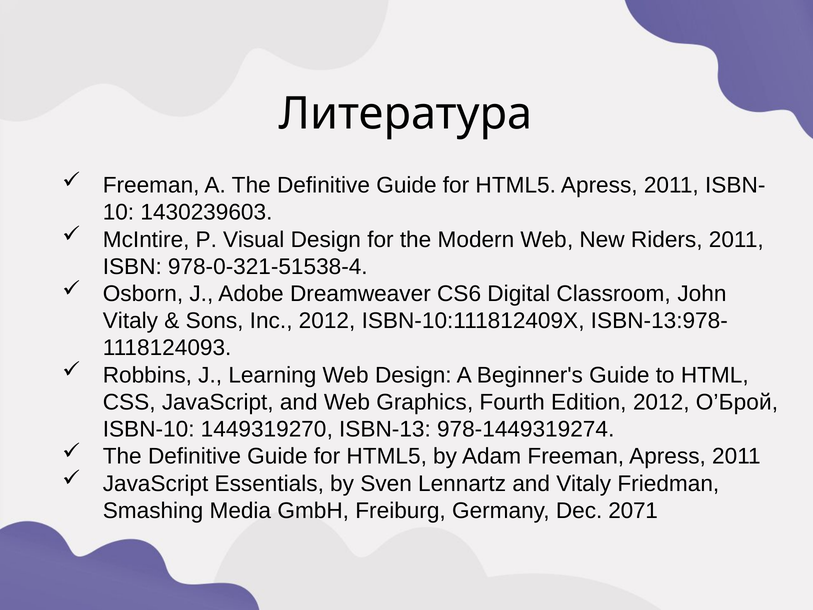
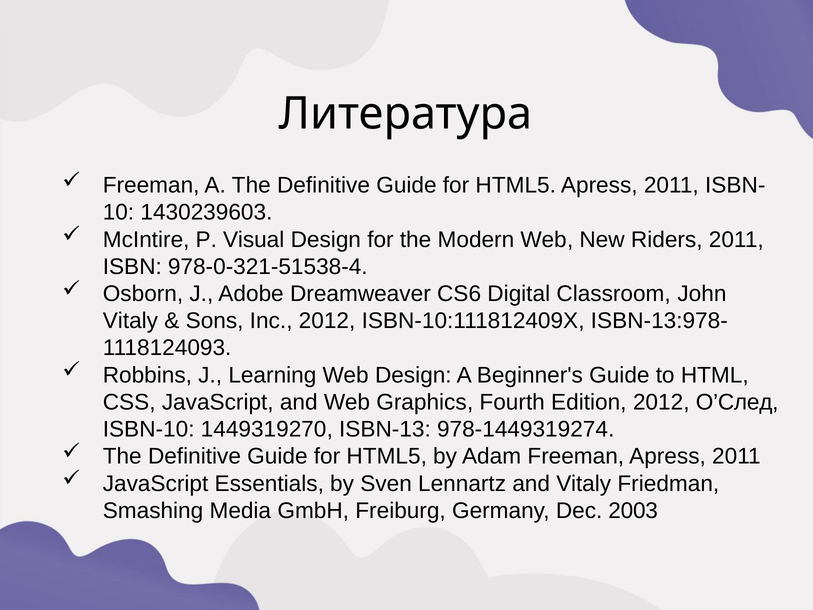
O’Брой: O’Брой -> O’След
2071: 2071 -> 2003
